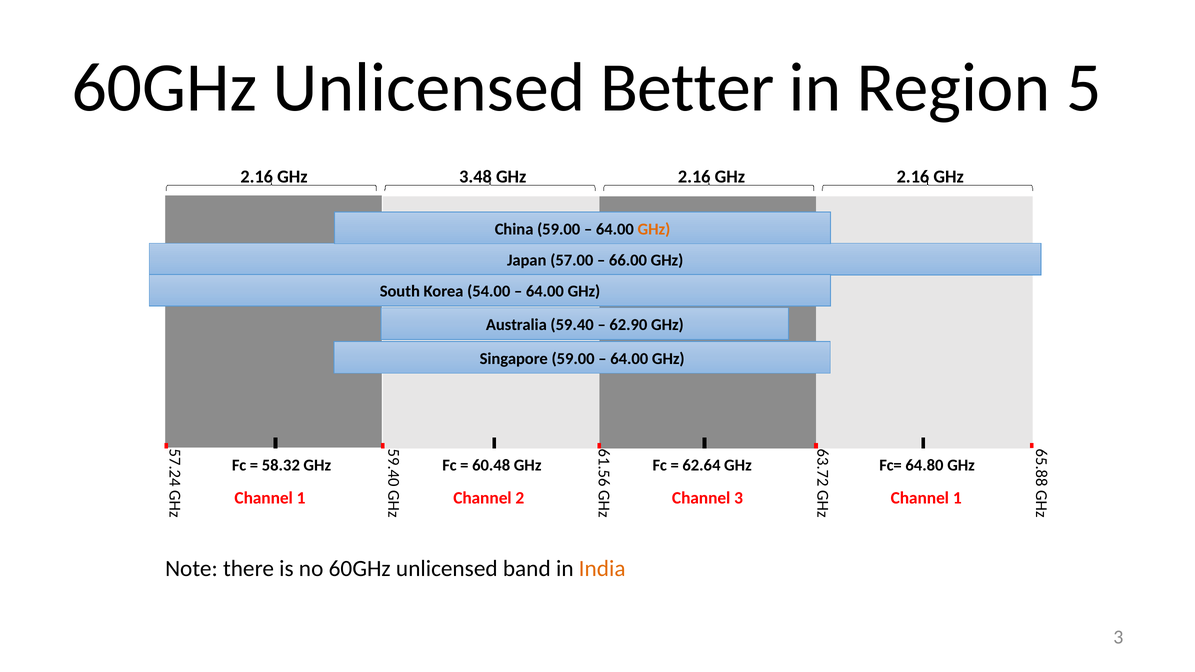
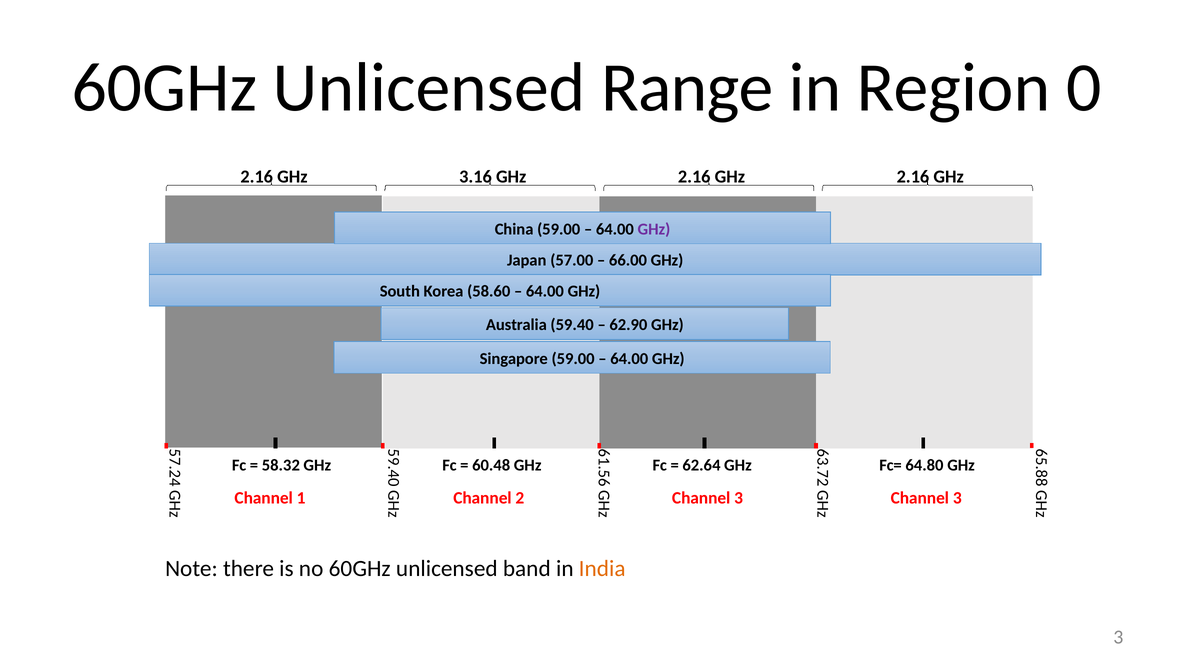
Better: Better -> Range
Region 5: 5 -> 0
3.48: 3.48 -> 3.16
GHz at (654, 229) colour: orange -> purple
54.00: 54.00 -> 58.60
3 Channel 1: 1 -> 3
